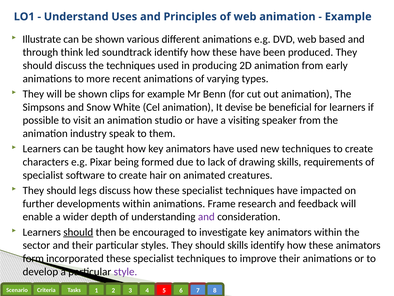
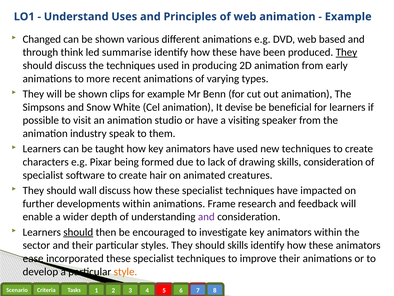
Illustrate: Illustrate -> Changed
soundtrack: soundtrack -> summarise
They at (346, 52) underline: none -> present
skills requirements: requirements -> consideration
legs: legs -> wall
form: form -> ease
style colour: purple -> orange
